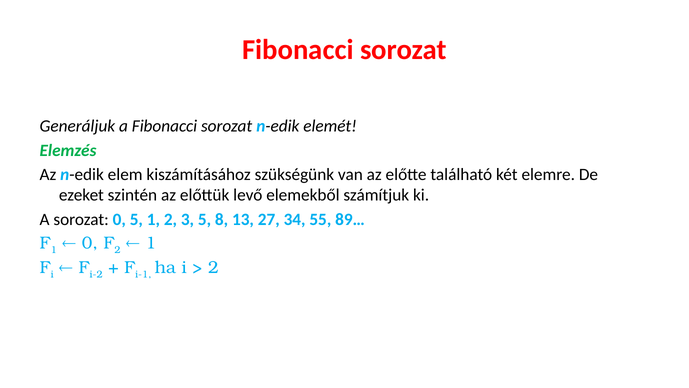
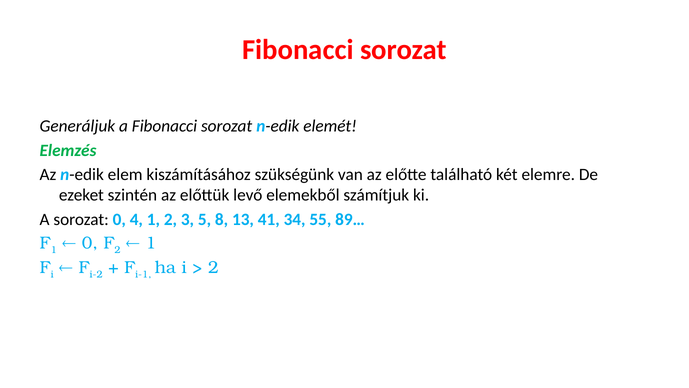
0 5: 5 -> 4
27: 27 -> 41
